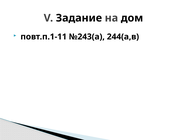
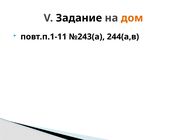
дом colour: black -> orange
